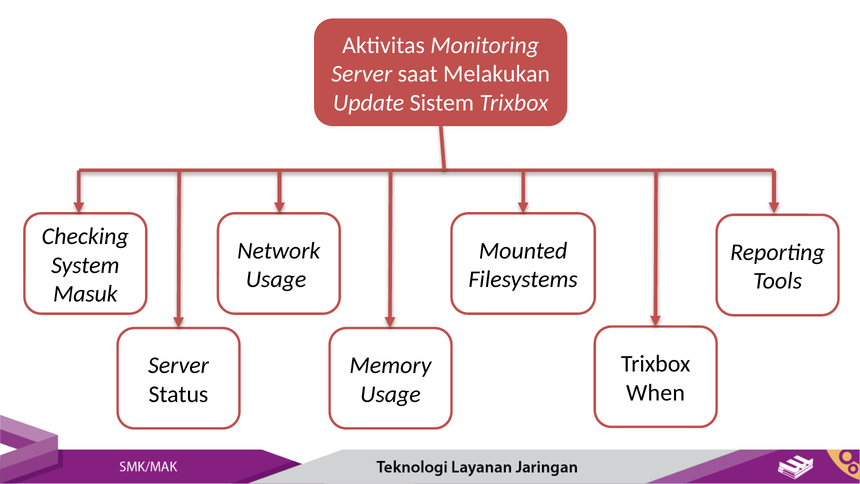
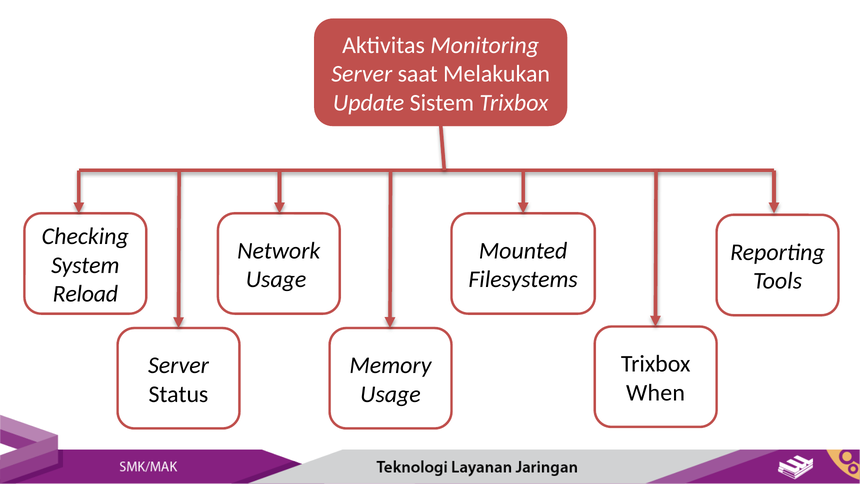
Masuk: Masuk -> Reload
